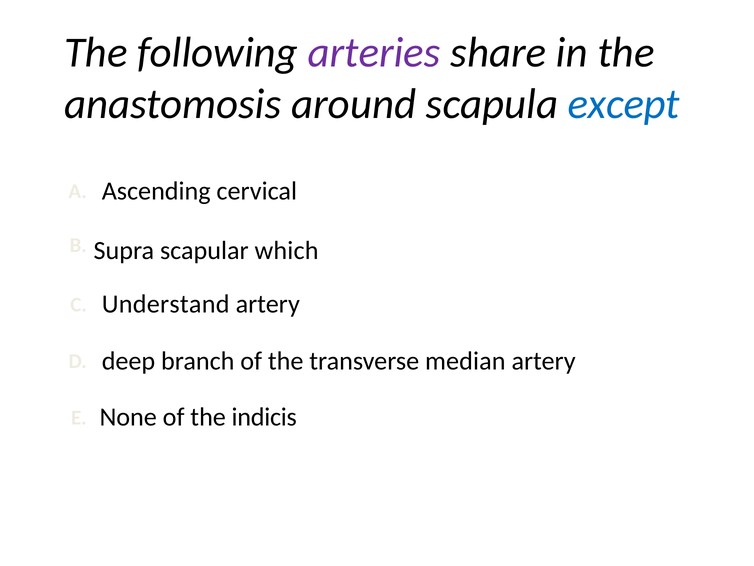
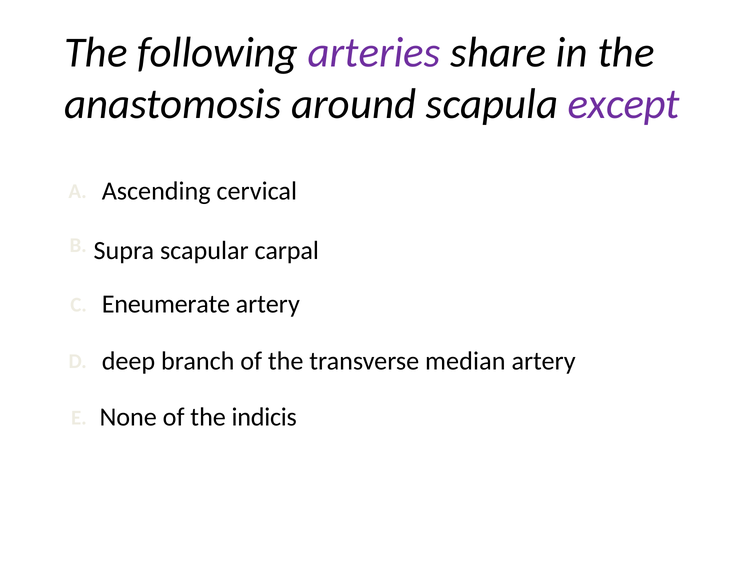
except colour: blue -> purple
which: which -> carpal
Understand: Understand -> Eneumerate
